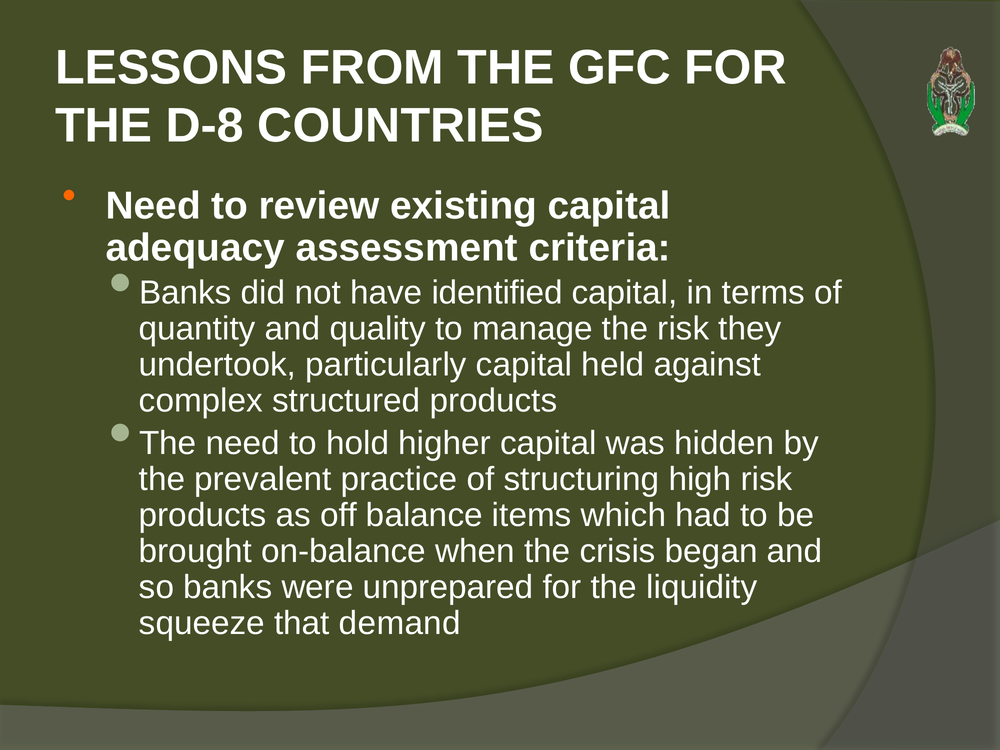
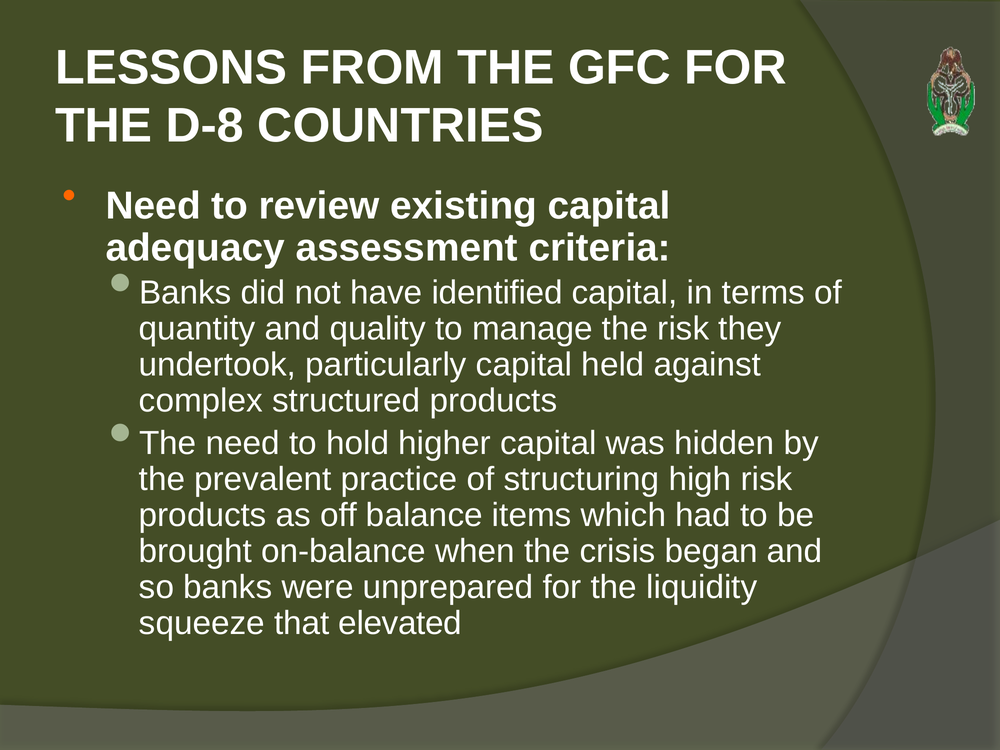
demand: demand -> elevated
